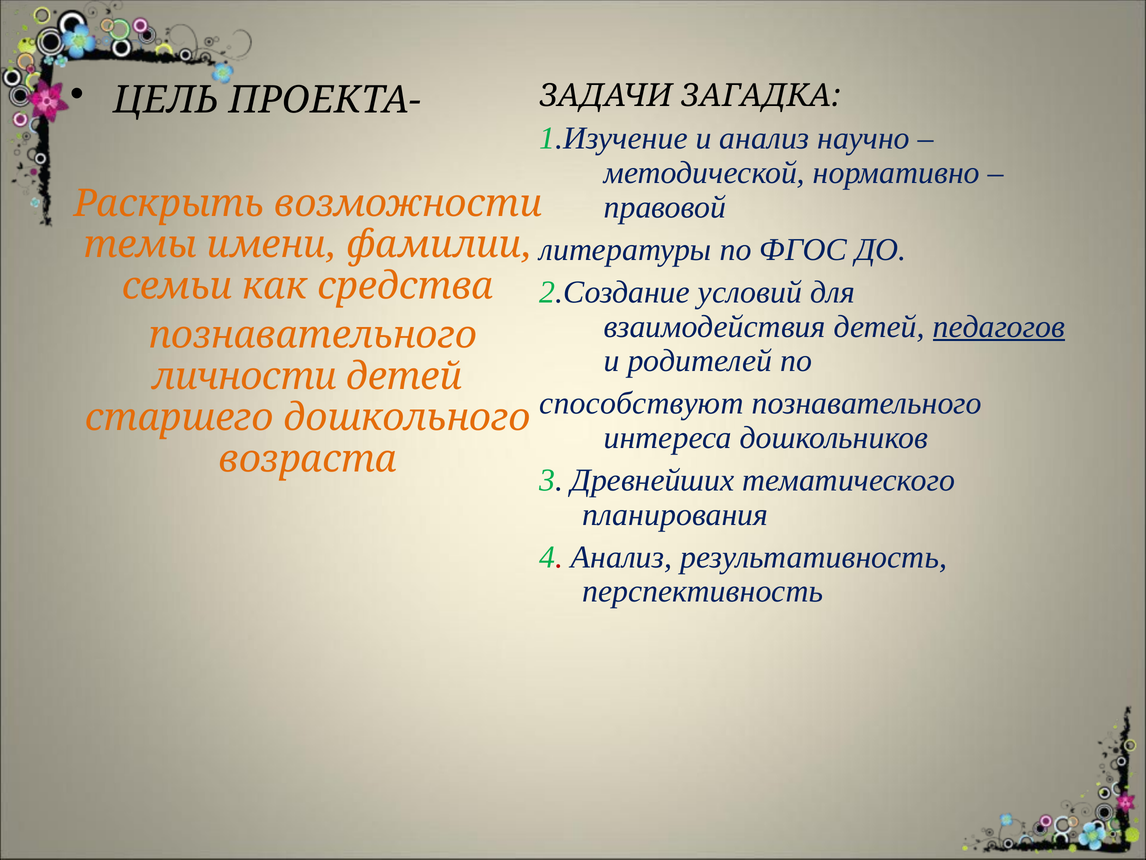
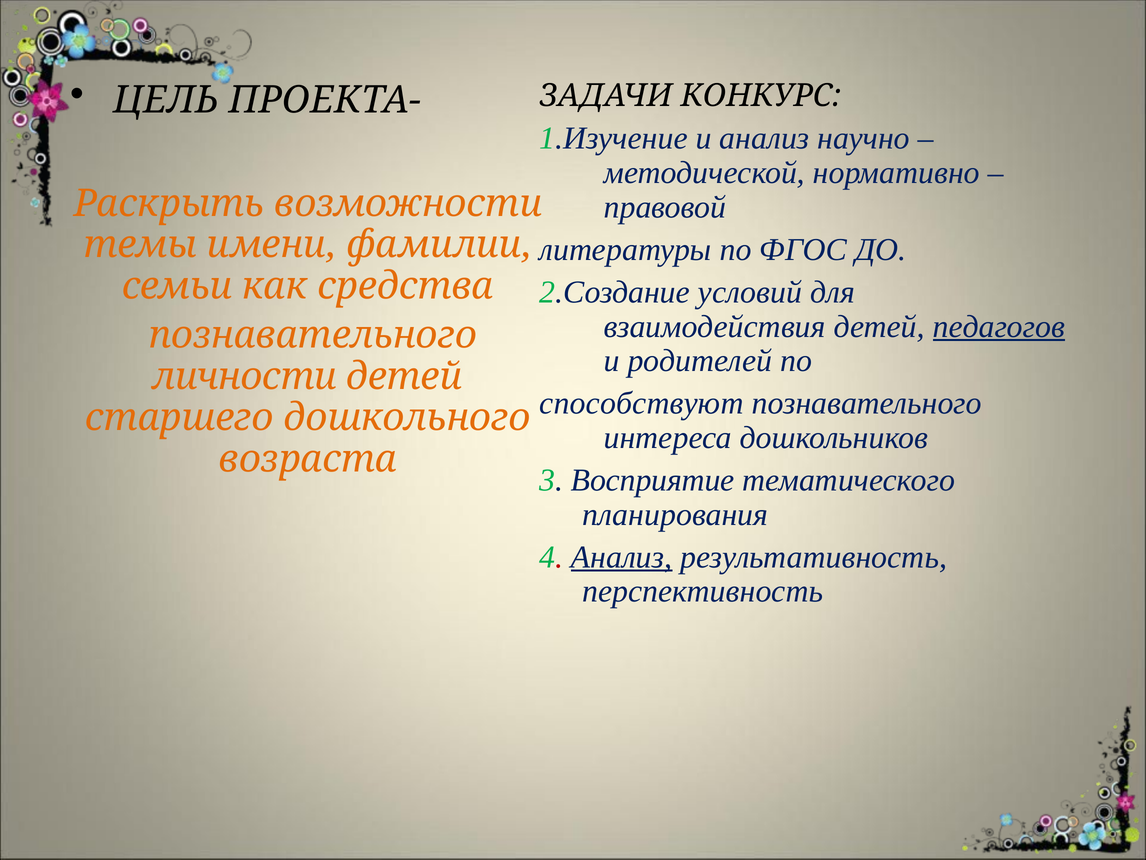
ЗАГАДКА: ЗАГАДКА -> КОНКУРС
Древнейших: Древнейших -> Восприятие
Анализ at (622, 557) underline: none -> present
